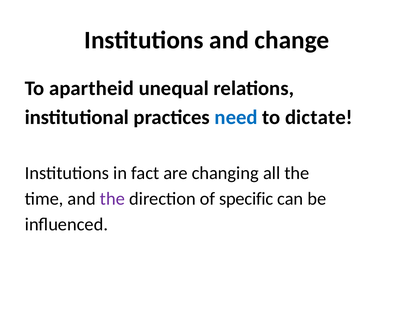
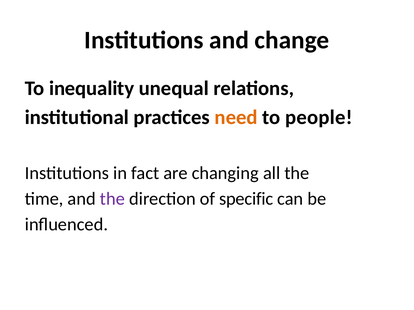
apartheid: apartheid -> inequality
need colour: blue -> orange
dictate: dictate -> people
